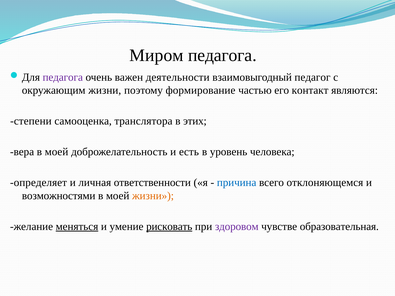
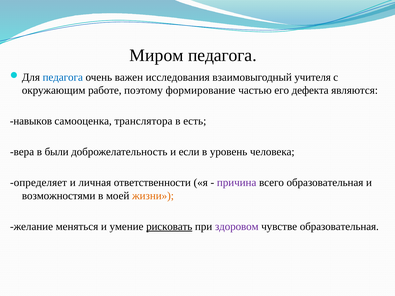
педагога at (63, 77) colour: purple -> blue
деятельности: деятельности -> исследования
педагог: педагог -> учителя
окружающим жизни: жизни -> работе
контакт: контакт -> дефекта
степени: степени -> навыков
этих: этих -> есть
вера в моей: моей -> были
есть: есть -> если
причина colour: blue -> purple
всего отклоняющемся: отклоняющемся -> образовательная
меняться underline: present -> none
